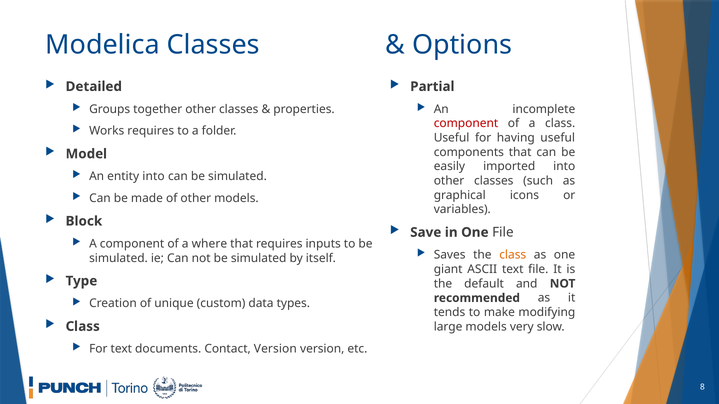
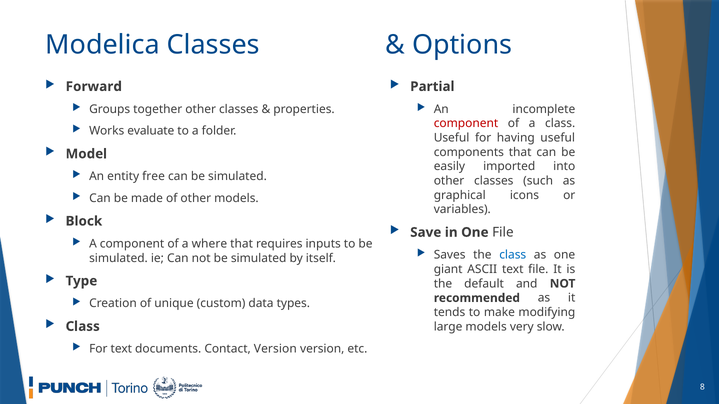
Detailed: Detailed -> Forward
Works requires: requires -> evaluate
entity into: into -> free
class at (513, 255) colour: orange -> blue
